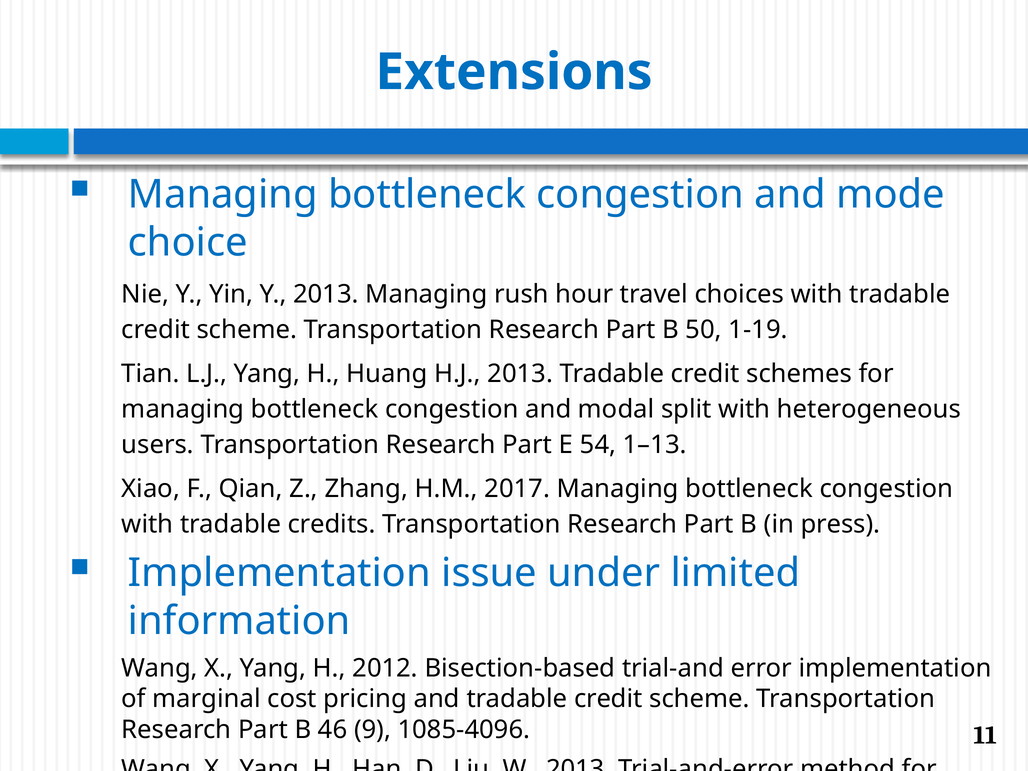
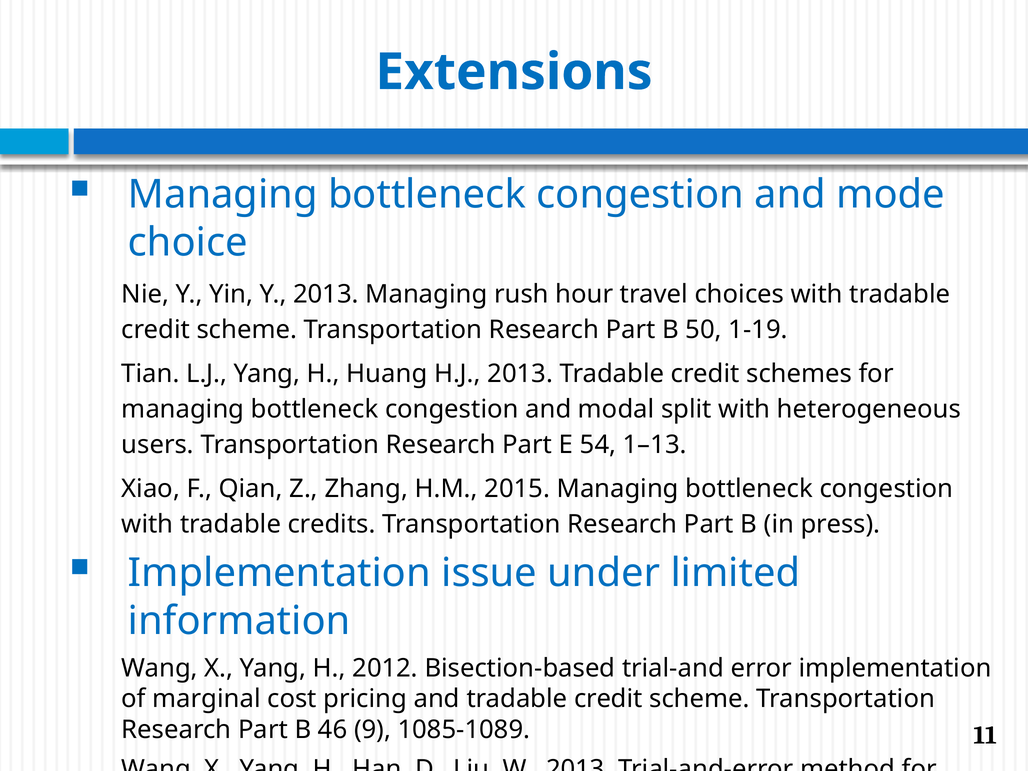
2017: 2017 -> 2015
1085-4096: 1085-4096 -> 1085-1089
